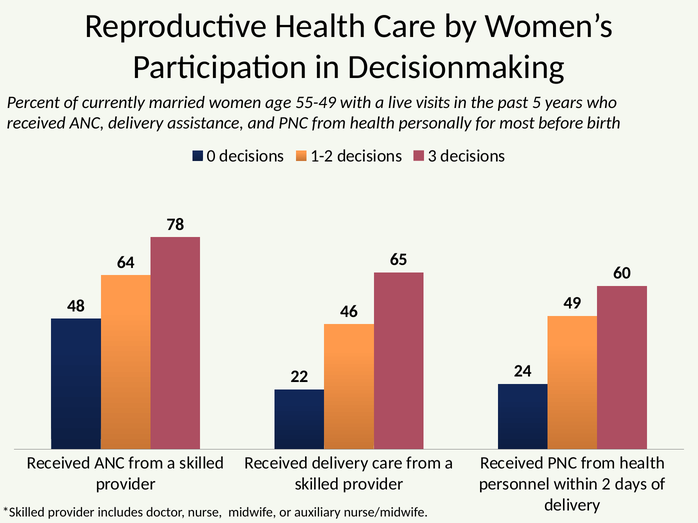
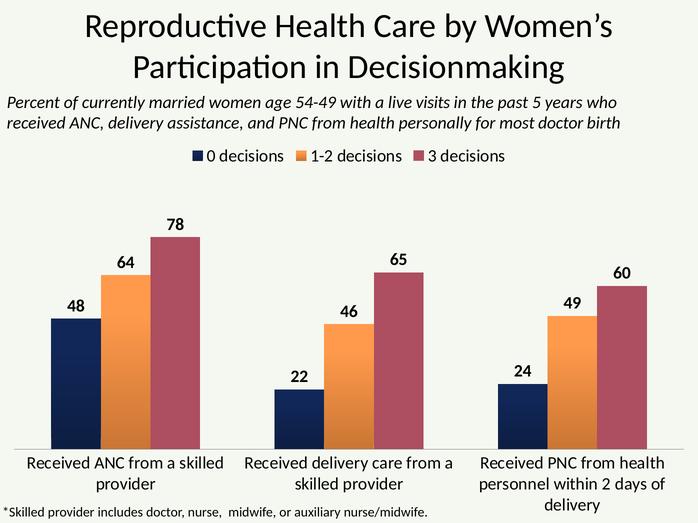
55-49: 55-49 -> 54-49
most before: before -> doctor
